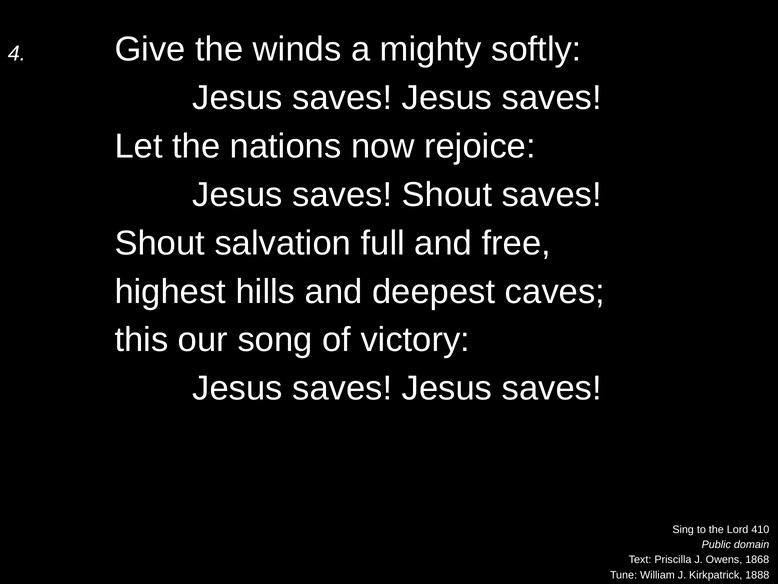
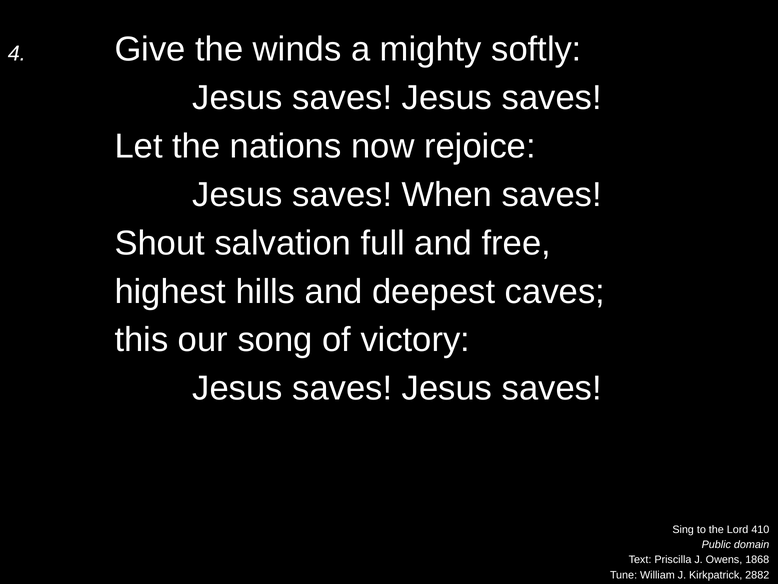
Jesus saves Shout: Shout -> When
1888: 1888 -> 2882
